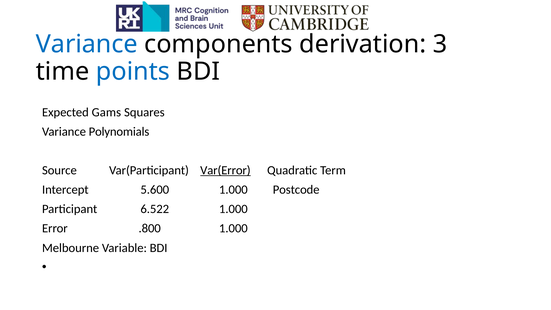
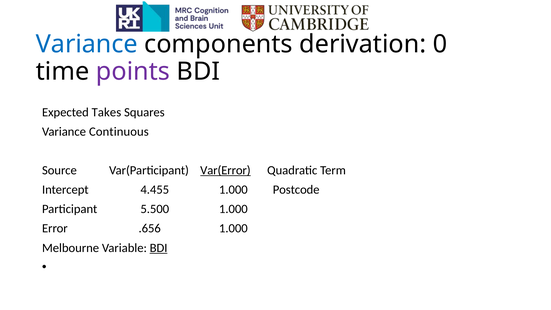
3: 3 -> 0
points colour: blue -> purple
Gams: Gams -> Takes
Polynomials: Polynomials -> Continuous
5.600: 5.600 -> 4.455
6.522: 6.522 -> 5.500
.800: .800 -> .656
BDI at (159, 248) underline: none -> present
